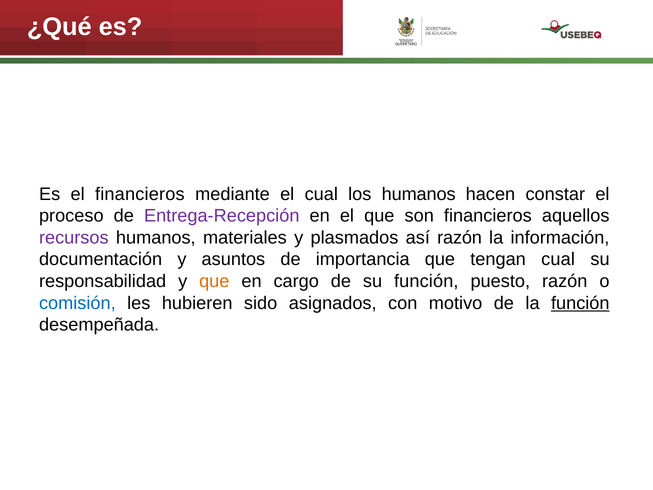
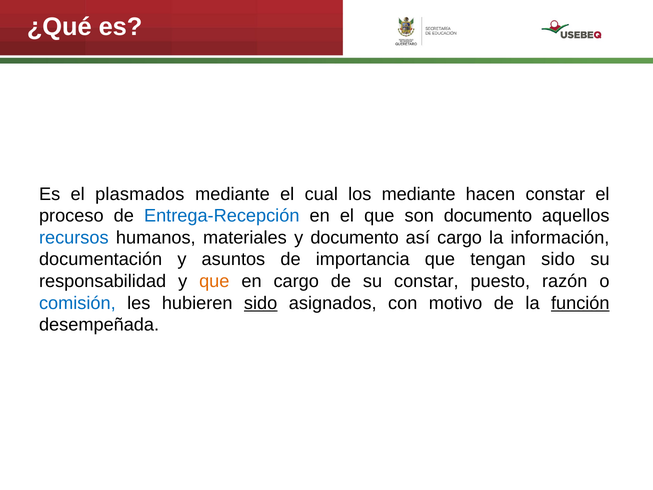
el financieros: financieros -> plasmados
los humanos: humanos -> mediante
Entrega-Recepción colour: purple -> blue
son financieros: financieros -> documento
recursos colour: purple -> blue
y plasmados: plasmados -> documento
así razón: razón -> cargo
tengan cual: cual -> sido
su función: función -> constar
sido at (261, 303) underline: none -> present
